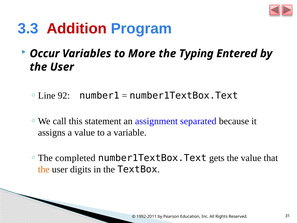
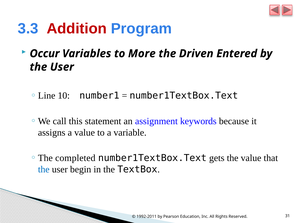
Typing: Typing -> Driven
92: 92 -> 10
separated: separated -> keywords
the at (44, 169) colour: orange -> blue
digits: digits -> begin
